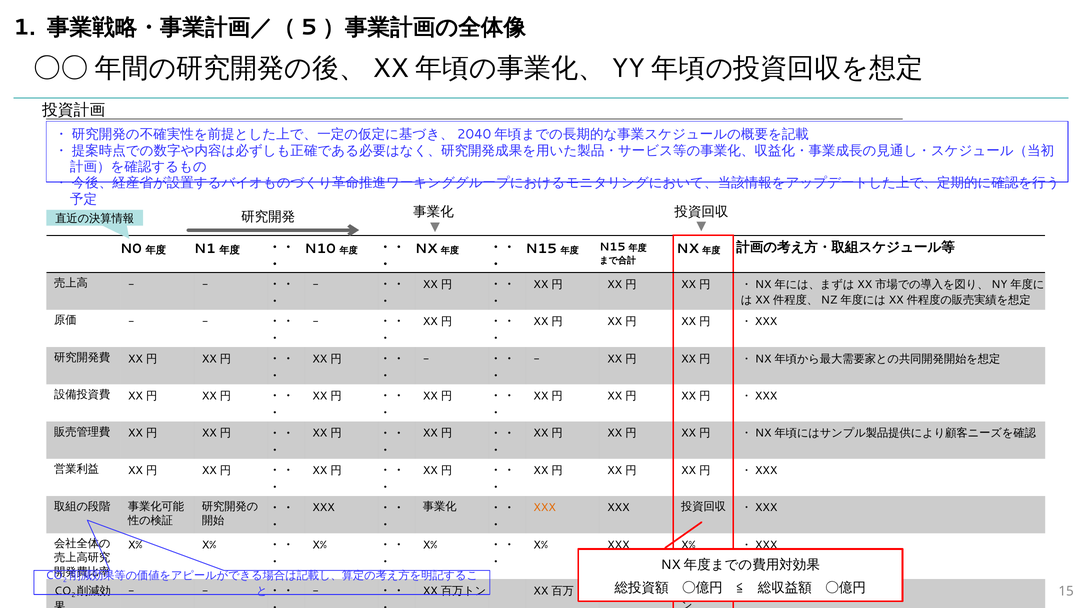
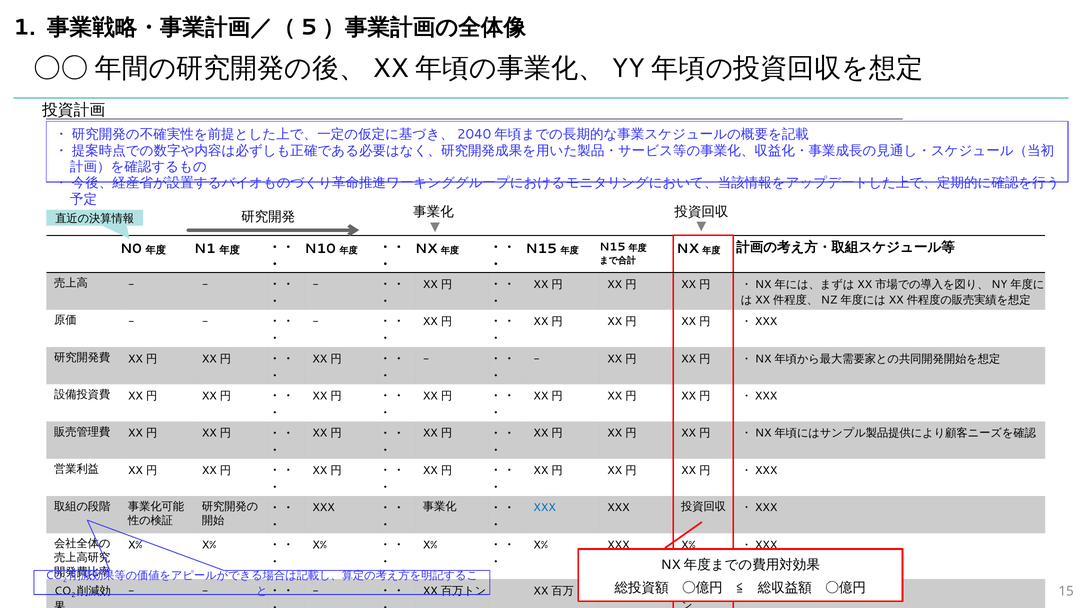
XXX at (545, 508) colour: orange -> blue
